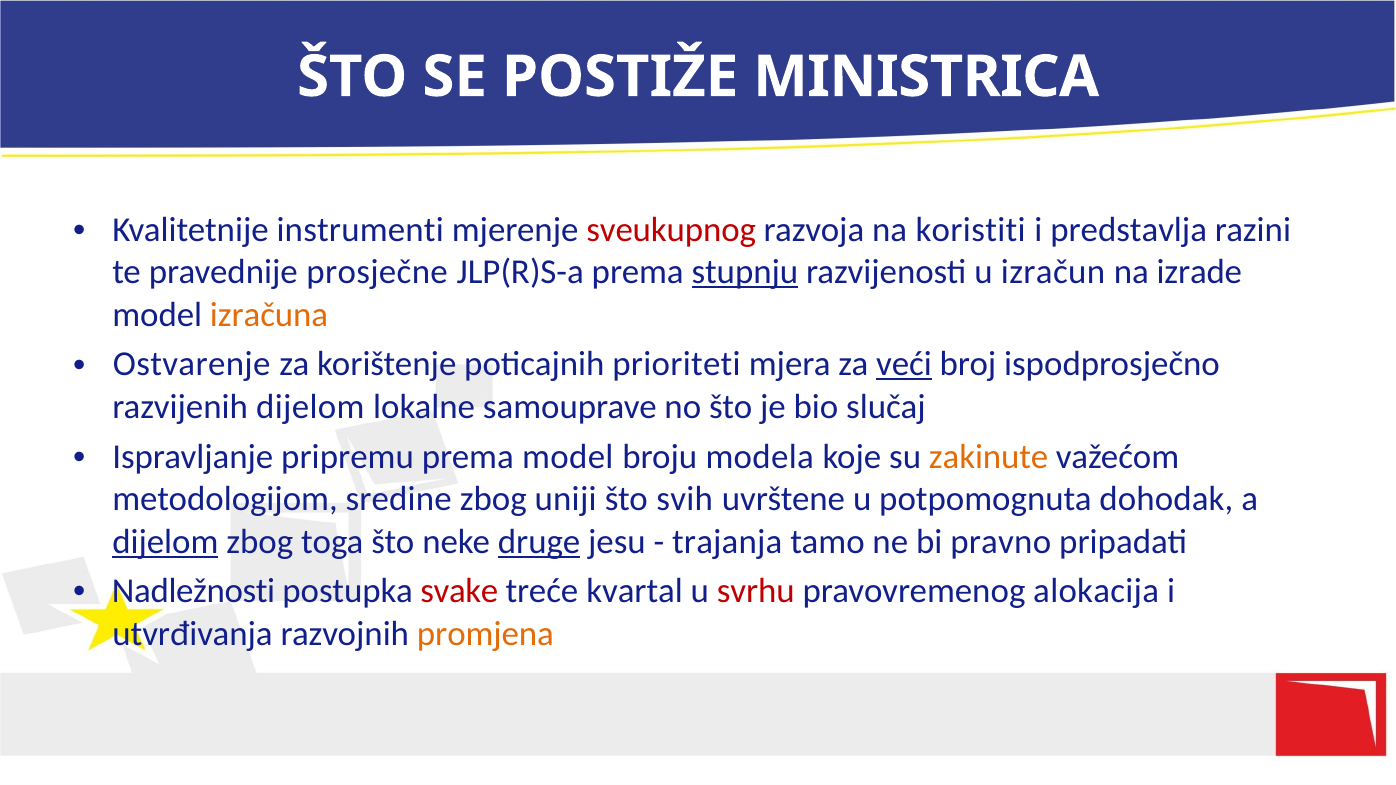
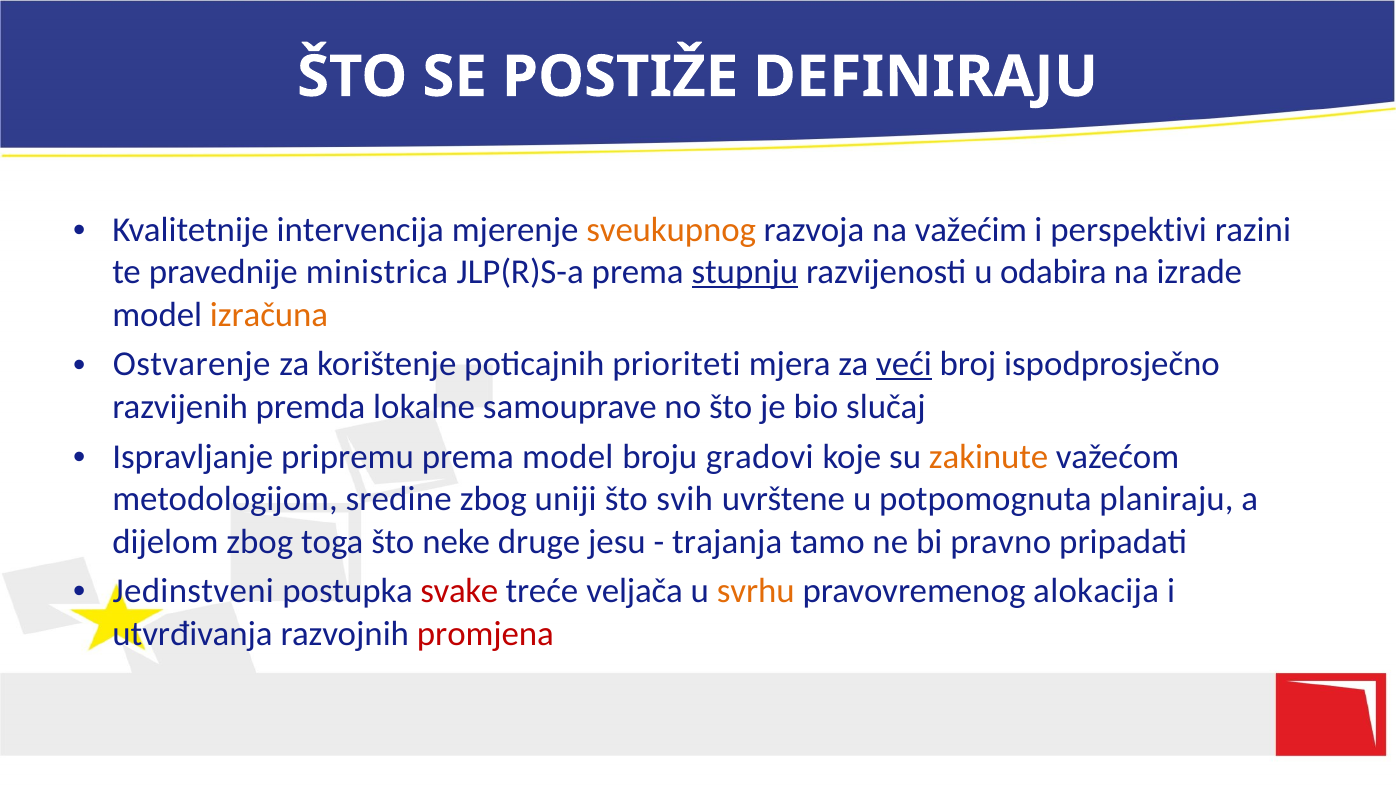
MINISTRICA: MINISTRICA -> DEFINIRAJU
instrumenti: instrumenti -> intervencija
sveukupnog colour: red -> orange
koristiti: koristiti -> važećim
predstavlja: predstavlja -> perspektivi
prosječne: prosječne -> ministrica
izračun: izračun -> odabira
razvijenih dijelom: dijelom -> premda
modela: modela -> gradovi
dohodak: dohodak -> planiraju
dijelom at (165, 542) underline: present -> none
druge underline: present -> none
Nadležnosti: Nadležnosti -> Jedinstveni
kvartal: kvartal -> veljača
svrhu colour: red -> orange
promjena colour: orange -> red
